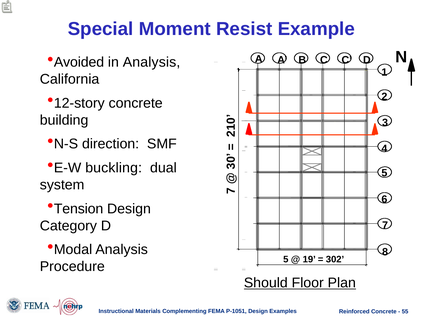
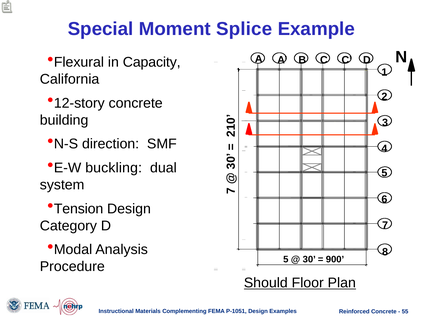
Resist: Resist -> Splice
Avoided: Avoided -> Flexural
in Analysis: Analysis -> Capacity
19: 19 -> 30
302: 302 -> 900
